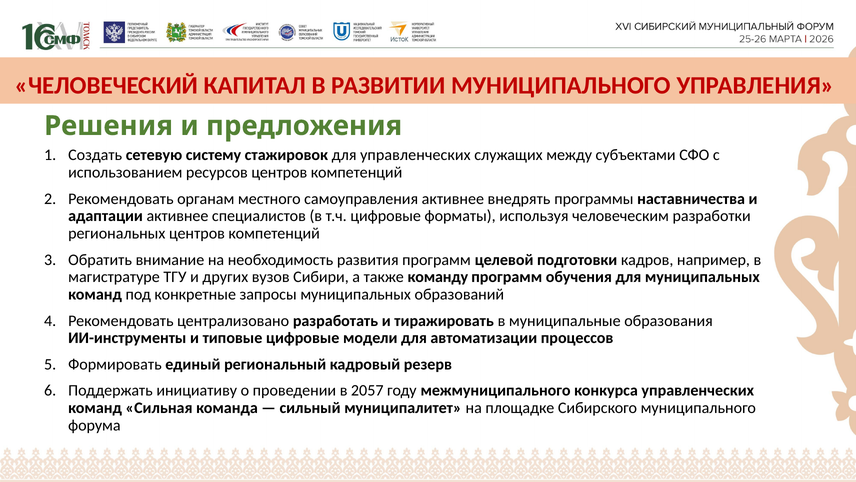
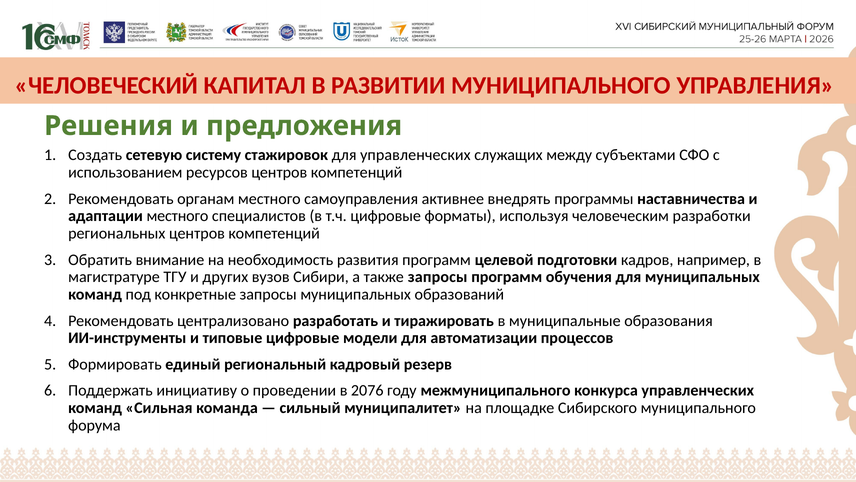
адаптации активнее: активнее -> местного
также команду: команду -> запросы
2057: 2057 -> 2076
